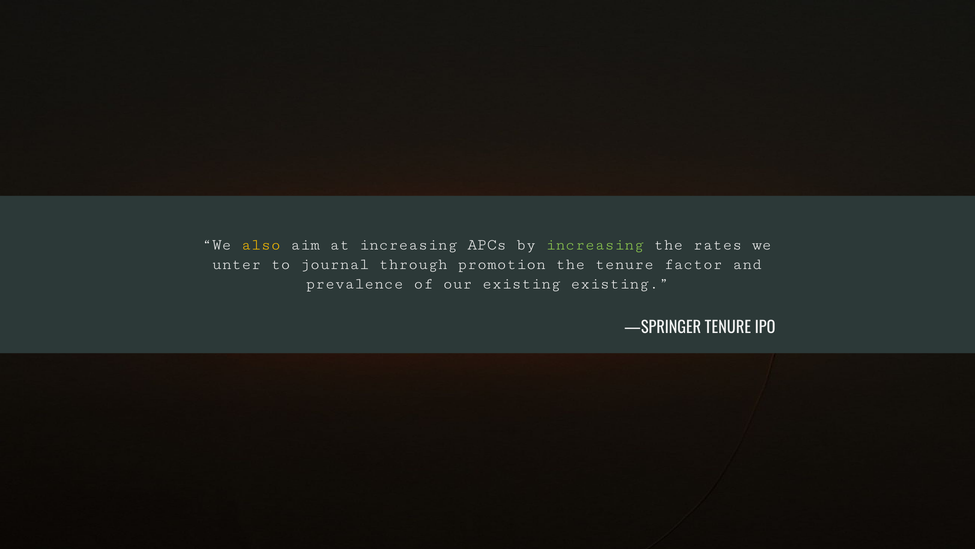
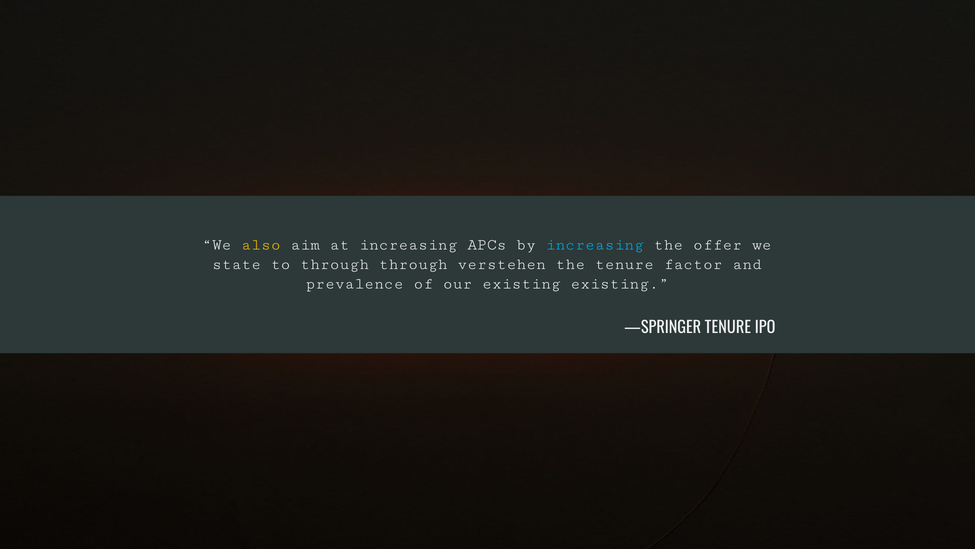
increasing at (595, 244) colour: light green -> light blue
rates: rates -> offer
unter: unter -> state
to journal: journal -> through
promotion: promotion -> verstehen
